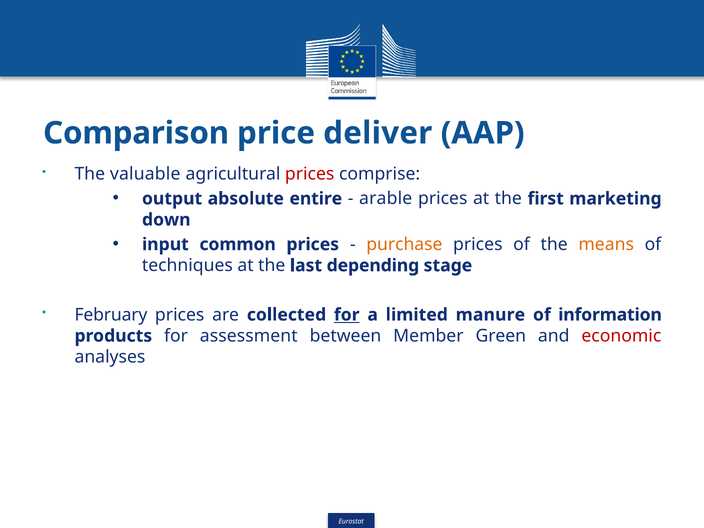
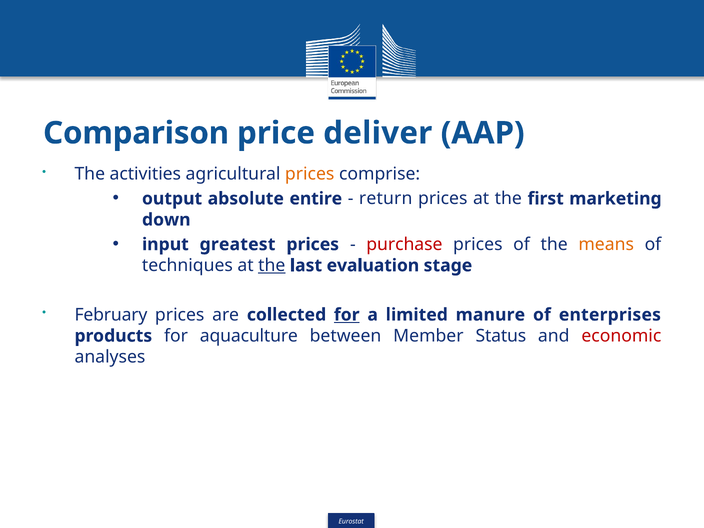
valuable: valuable -> activities
prices at (310, 174) colour: red -> orange
arable: arable -> return
common: common -> greatest
purchase colour: orange -> red
the at (272, 266) underline: none -> present
depending: depending -> evaluation
information: information -> enterprises
assessment: assessment -> aquaculture
Green: Green -> Status
